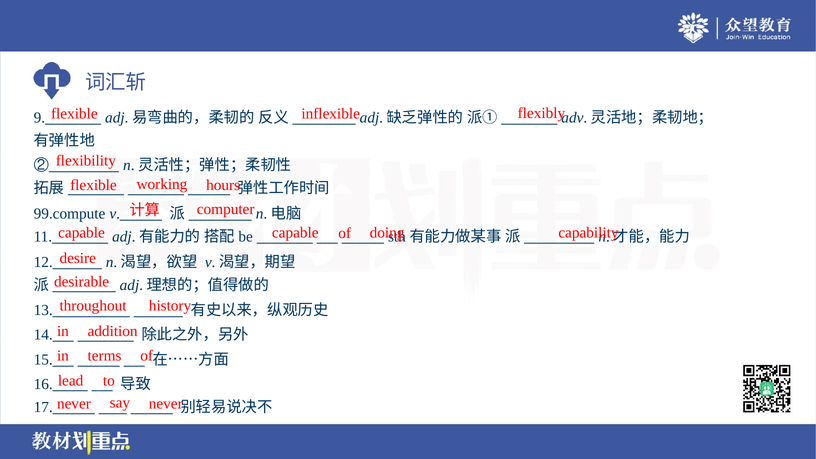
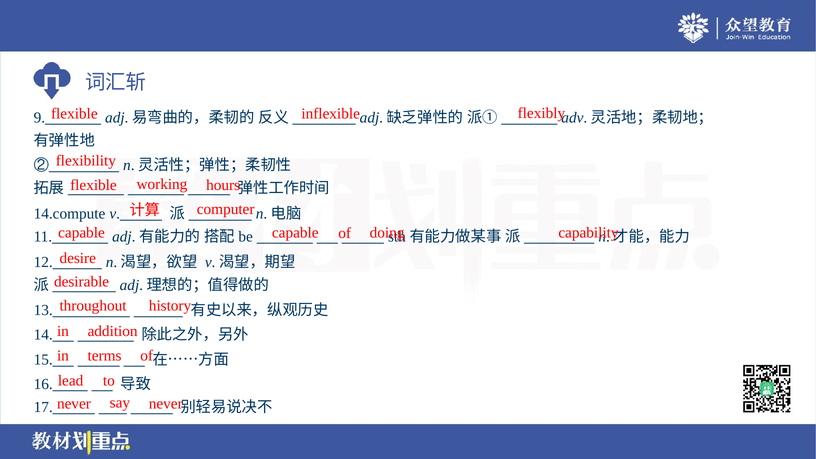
99.compute: 99.compute -> 14.compute
